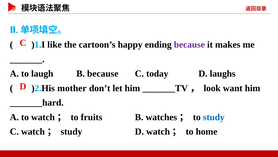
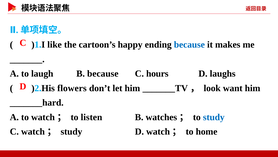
because at (189, 44) colour: purple -> blue
today: today -> hours
mother: mother -> flowers
fruits: fruits -> listen
